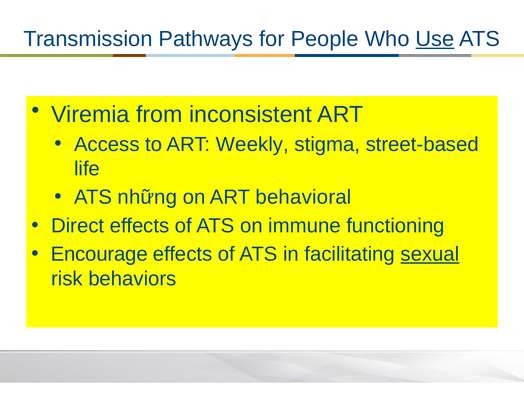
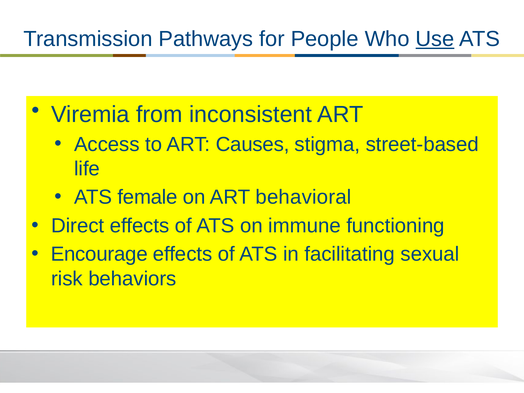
Weekly: Weekly -> Causes
những: những -> female
sexual underline: present -> none
